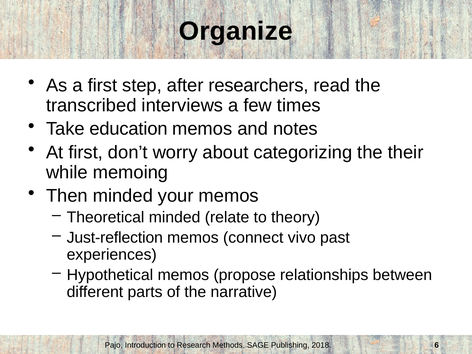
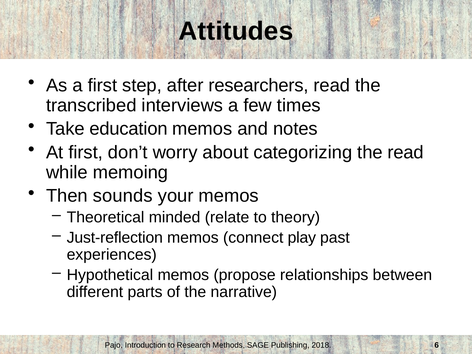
Organize: Organize -> Attitudes
the their: their -> read
Then minded: minded -> sounds
vivo: vivo -> play
